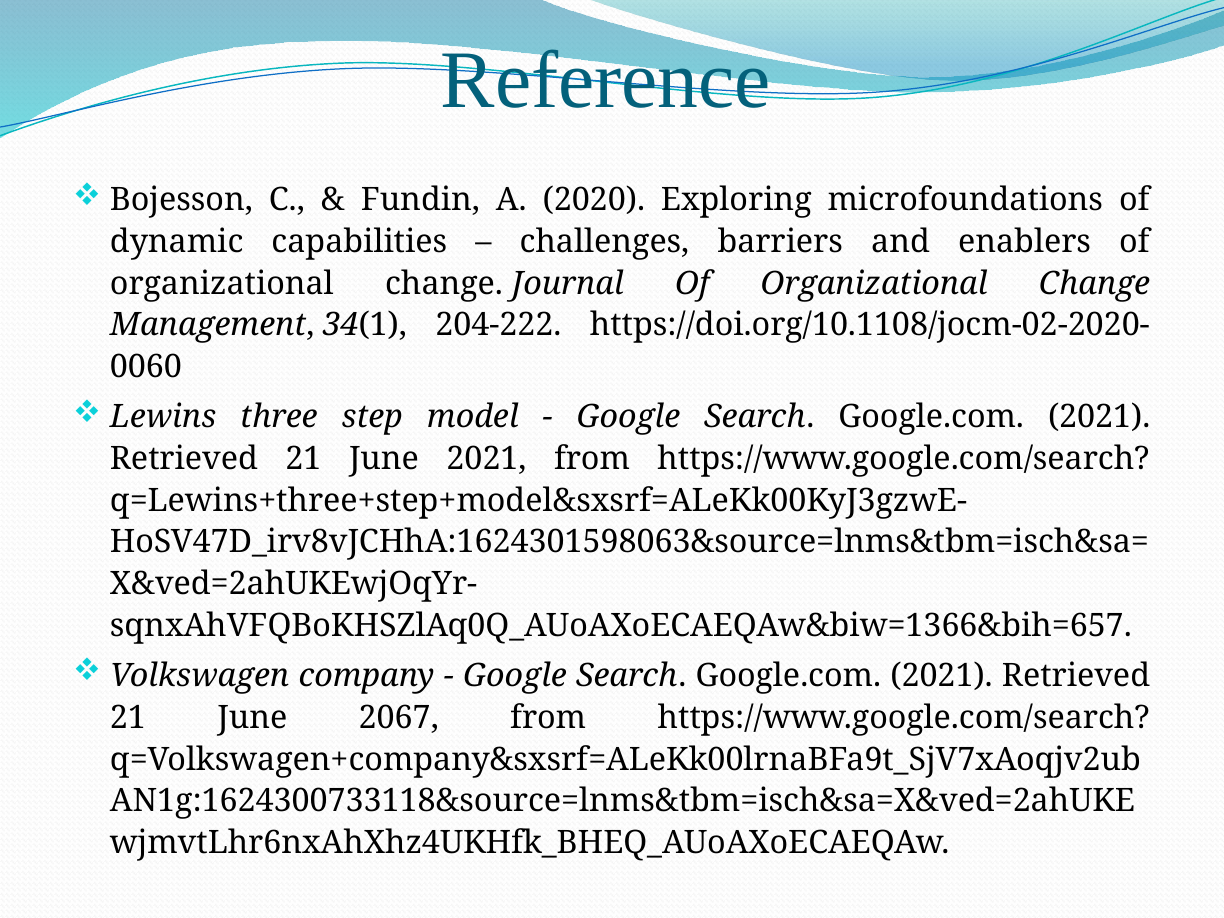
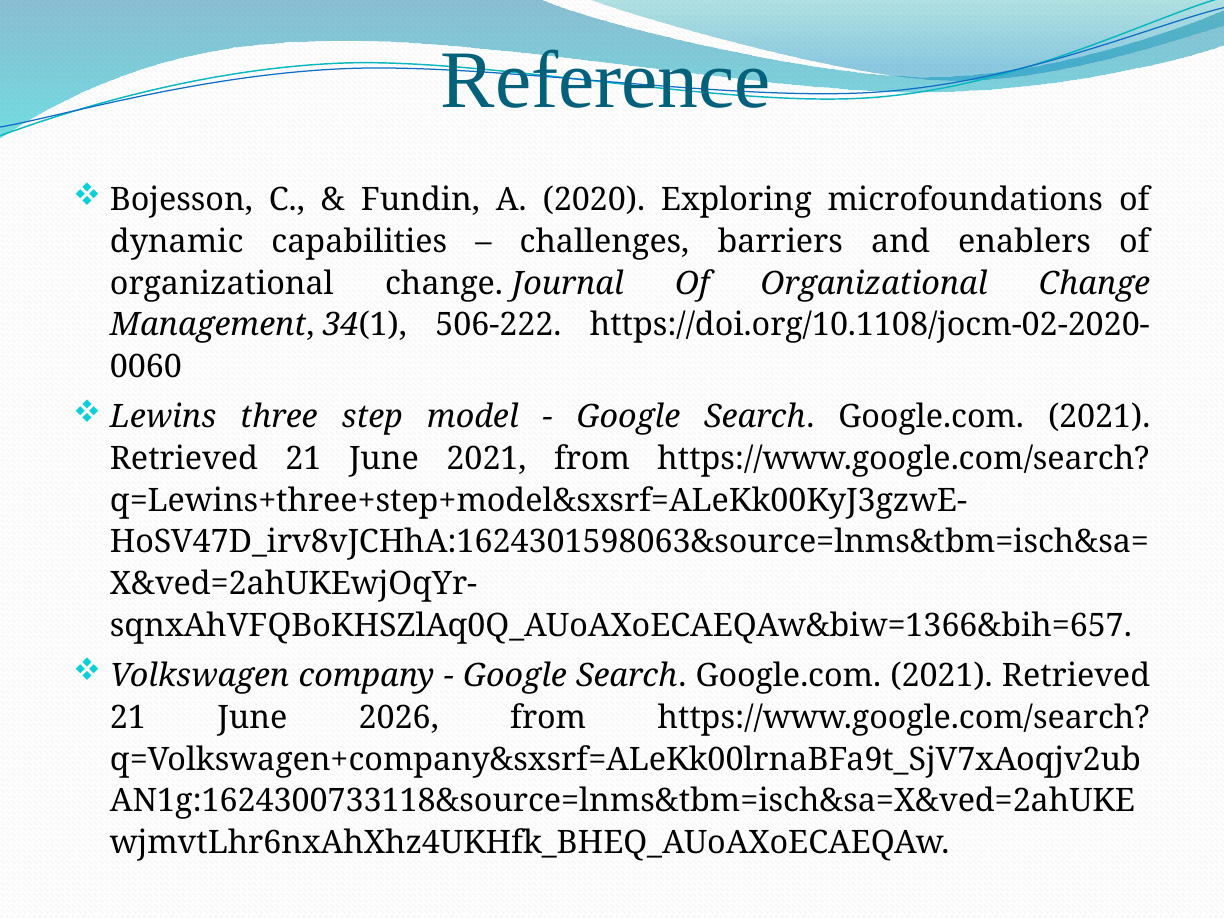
204-222: 204-222 -> 506-222
2067: 2067 -> 2026
